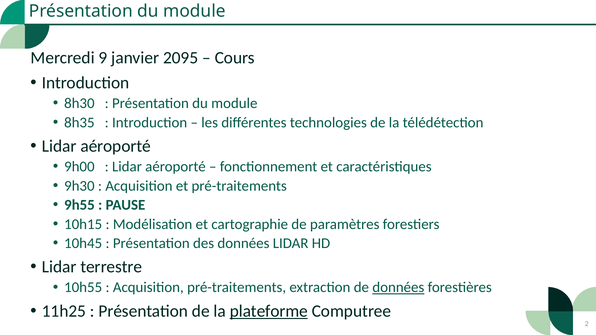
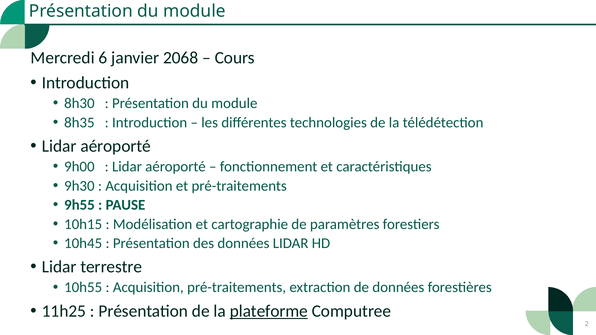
9: 9 -> 6
2095: 2095 -> 2068
données at (398, 288) underline: present -> none
